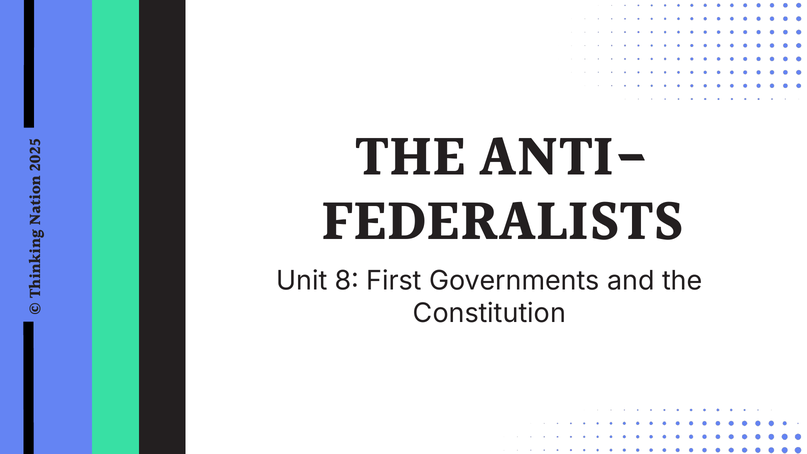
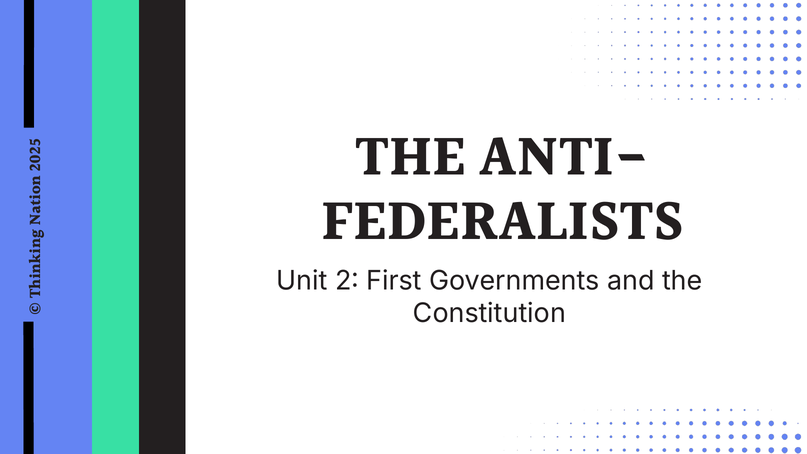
Unit 8: 8 -> 2
